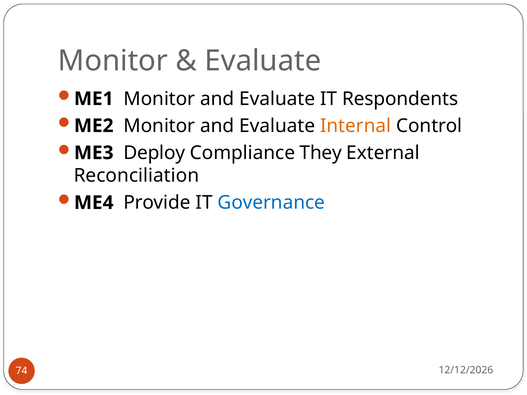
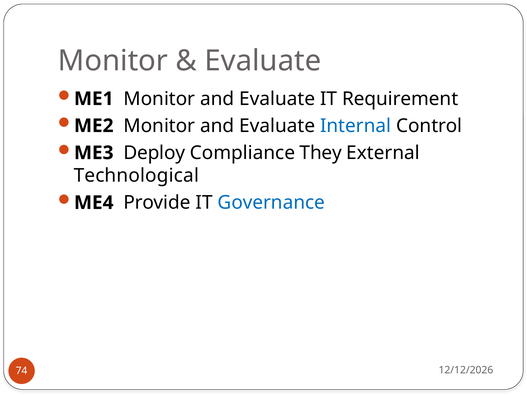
Respondents: Respondents -> Requirement
Internal colour: orange -> blue
Reconciliation: Reconciliation -> Technological
